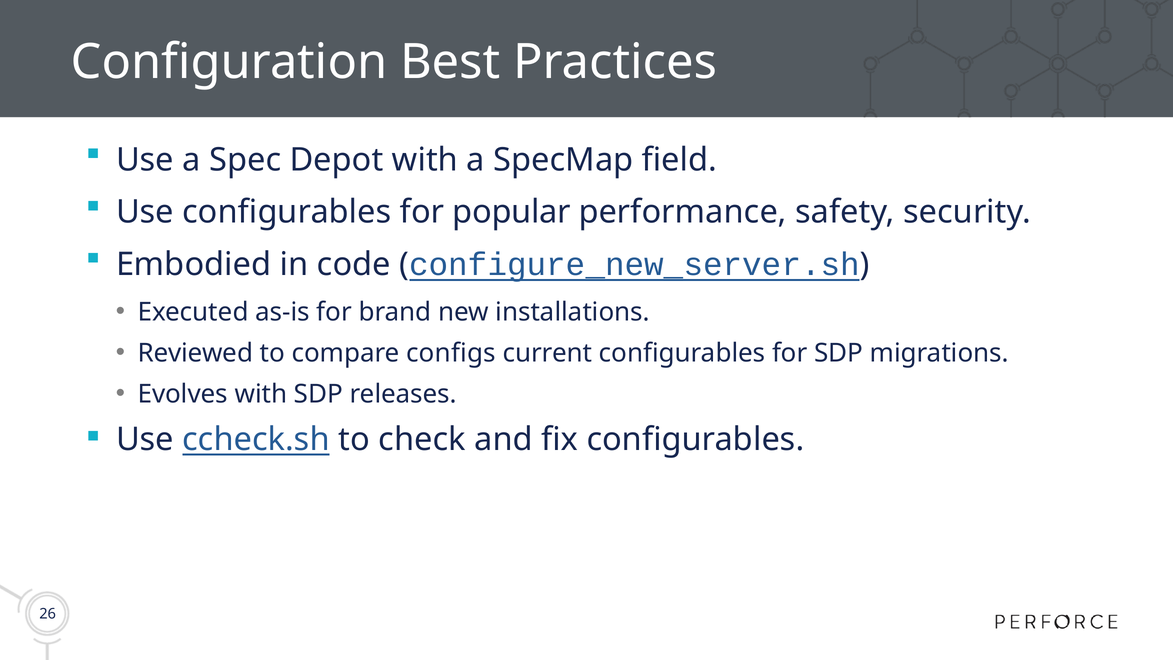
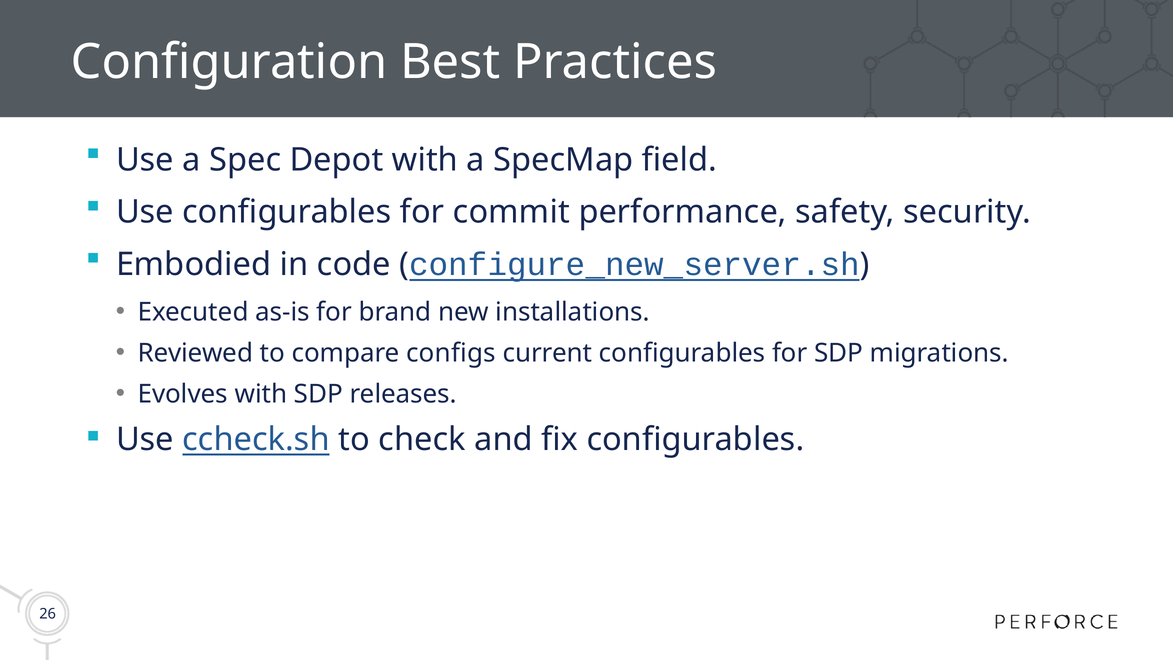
popular: popular -> commit
